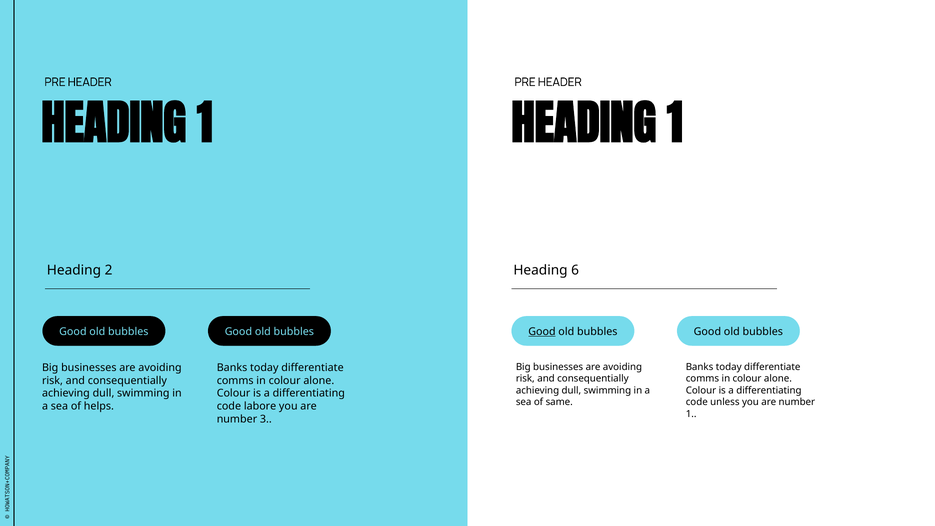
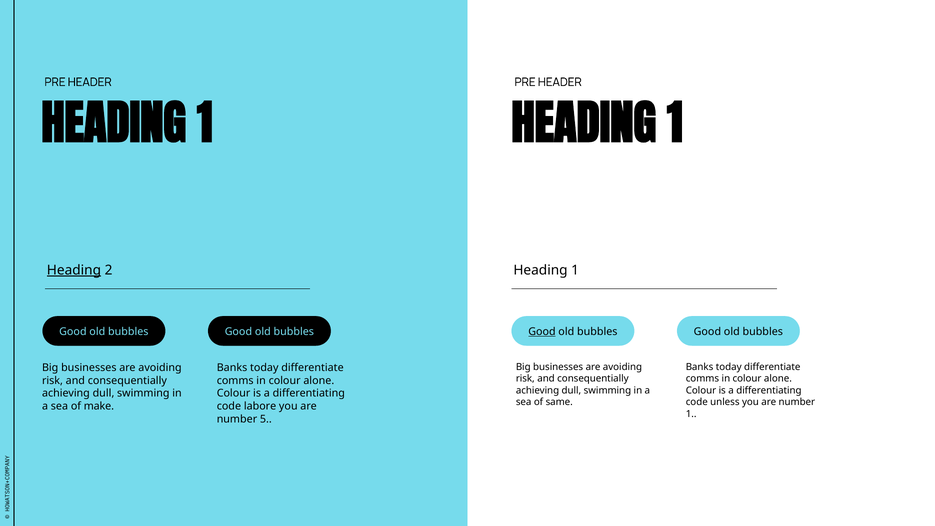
Heading at (74, 270) underline: none -> present
2 Heading 6: 6 -> 1
helps: helps -> make
3: 3 -> 5
